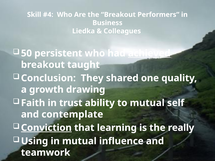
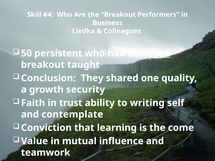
drawing: drawing -> security
to mutual: mutual -> writing
Conviction underline: present -> none
really: really -> come
Using: Using -> Value
